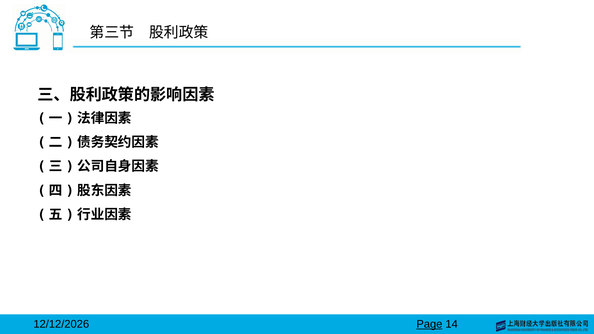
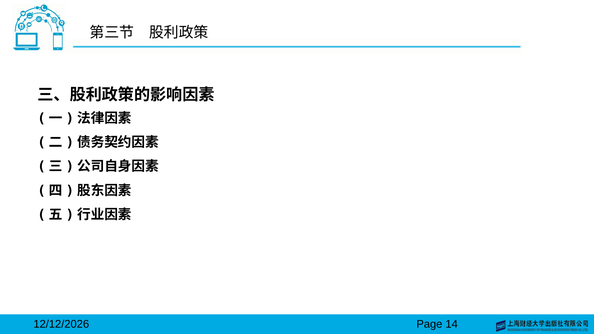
Page underline: present -> none
